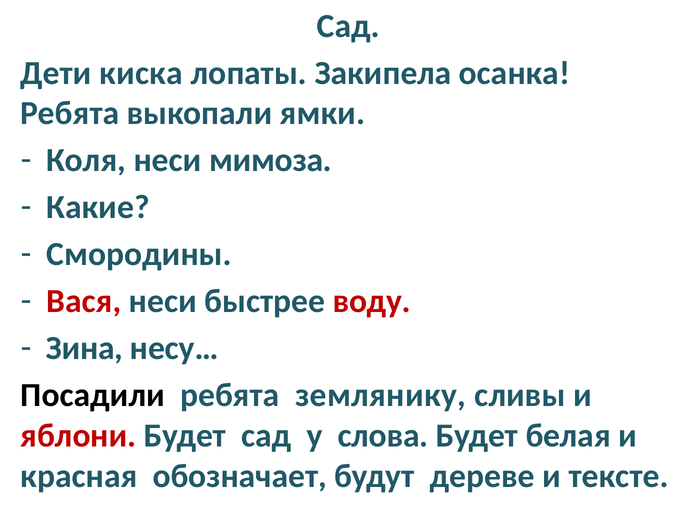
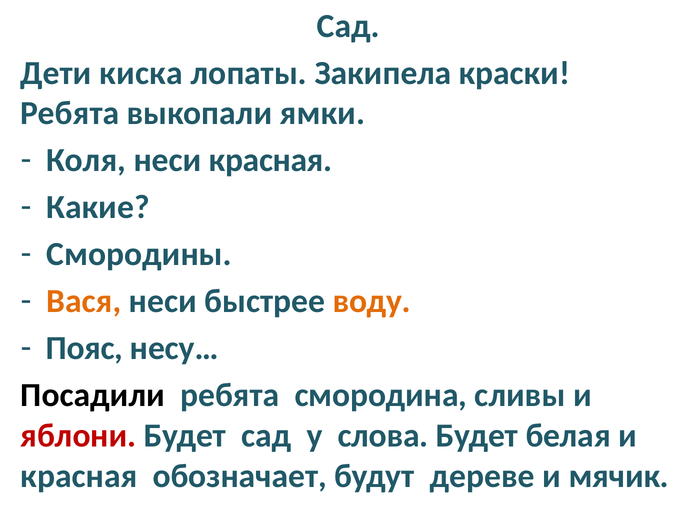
осанка: осанка -> краски
неси мимоза: мимоза -> красная
Вася colour: red -> orange
воду colour: red -> orange
Зина: Зина -> Пояс
землянику: землянику -> смородина
тексте: тексте -> мячик
